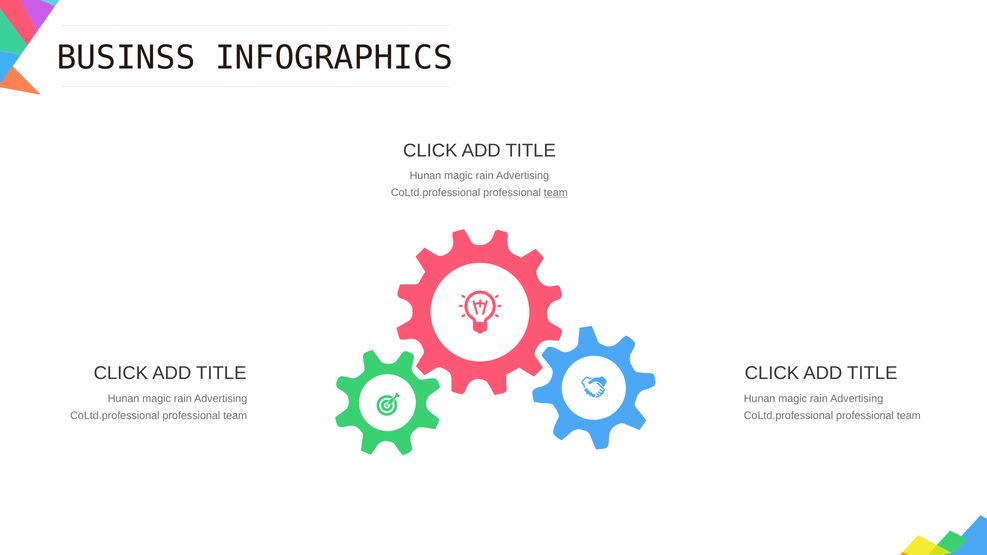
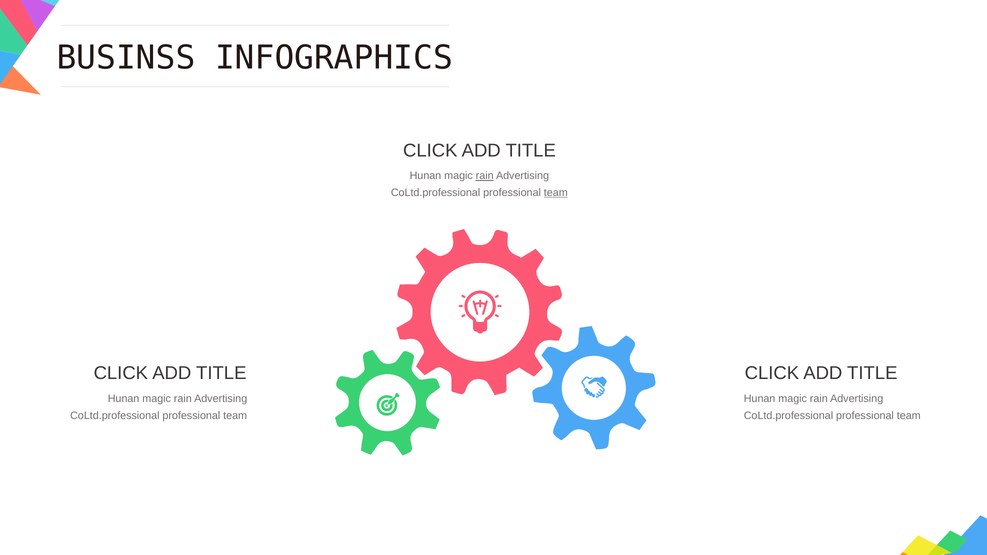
rain at (485, 176) underline: none -> present
